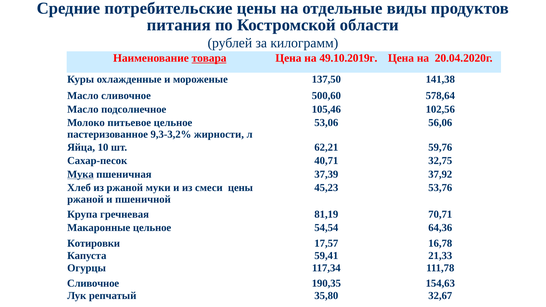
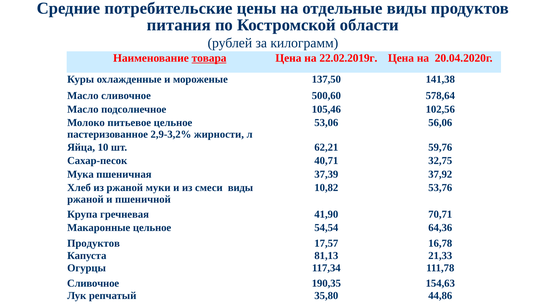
49.10.2019г: 49.10.2019г -> 22.02.2019г
9,3-3,2%: 9,3-3,2% -> 2,9-3,2%
Мука underline: present -> none
смеси цены: цены -> виды
45,23: 45,23 -> 10,82
81,19: 81,19 -> 41,90
Котировки at (94, 243): Котировки -> Продуктов
59,41: 59,41 -> 81,13
32,67: 32,67 -> 44,86
